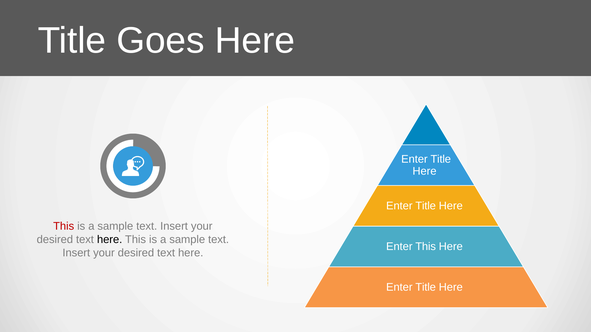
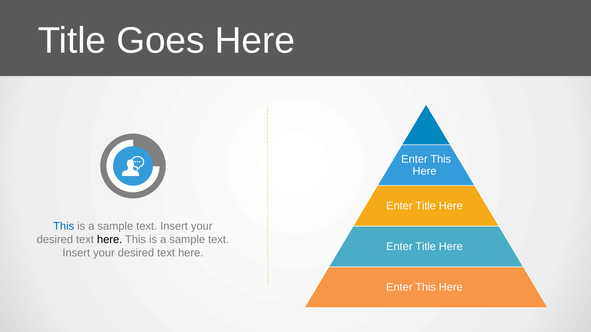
Title at (441, 159): Title -> This
This at (64, 226) colour: red -> blue
This at (426, 247): This -> Title
Title at (426, 288): Title -> This
